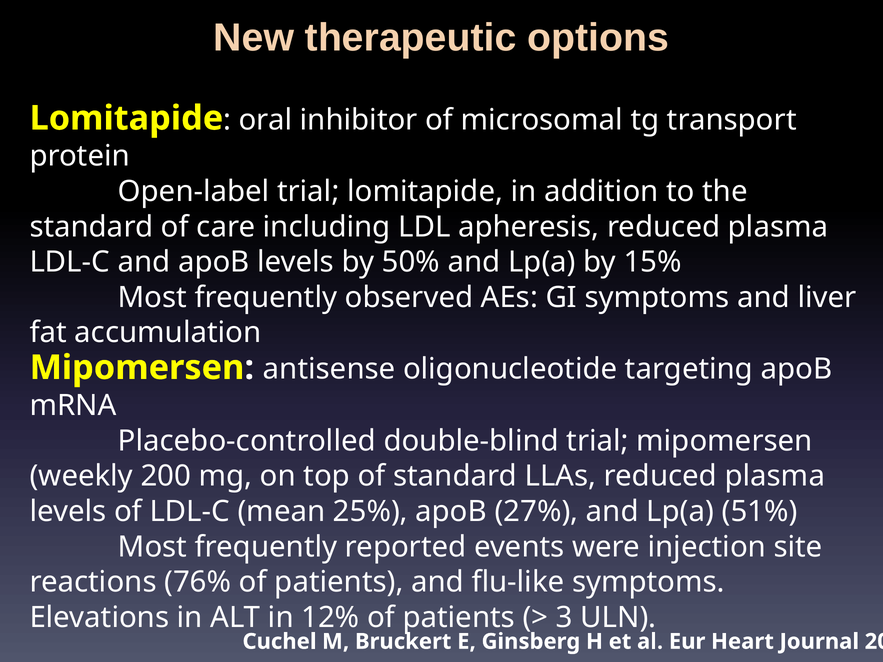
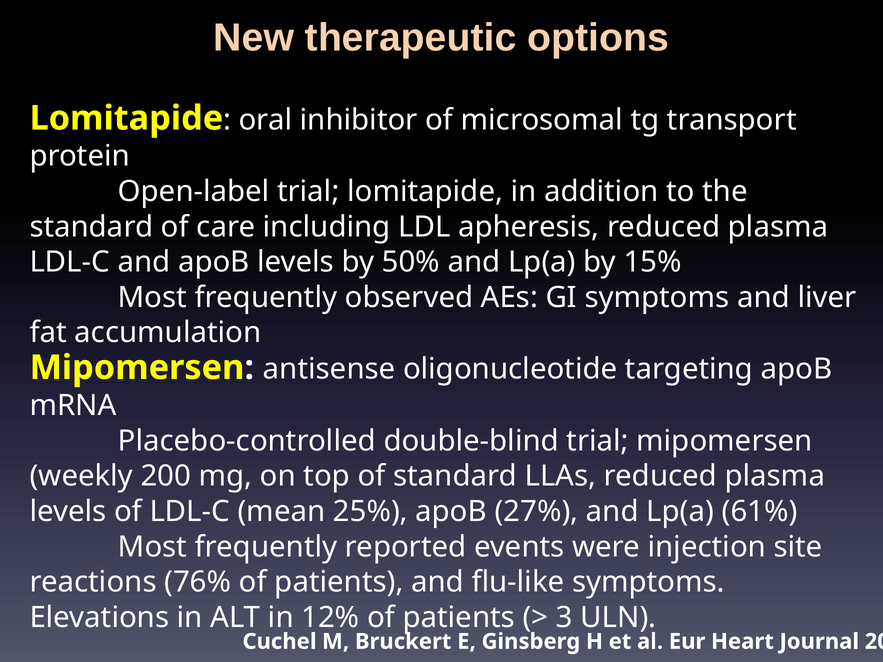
51%: 51% -> 61%
